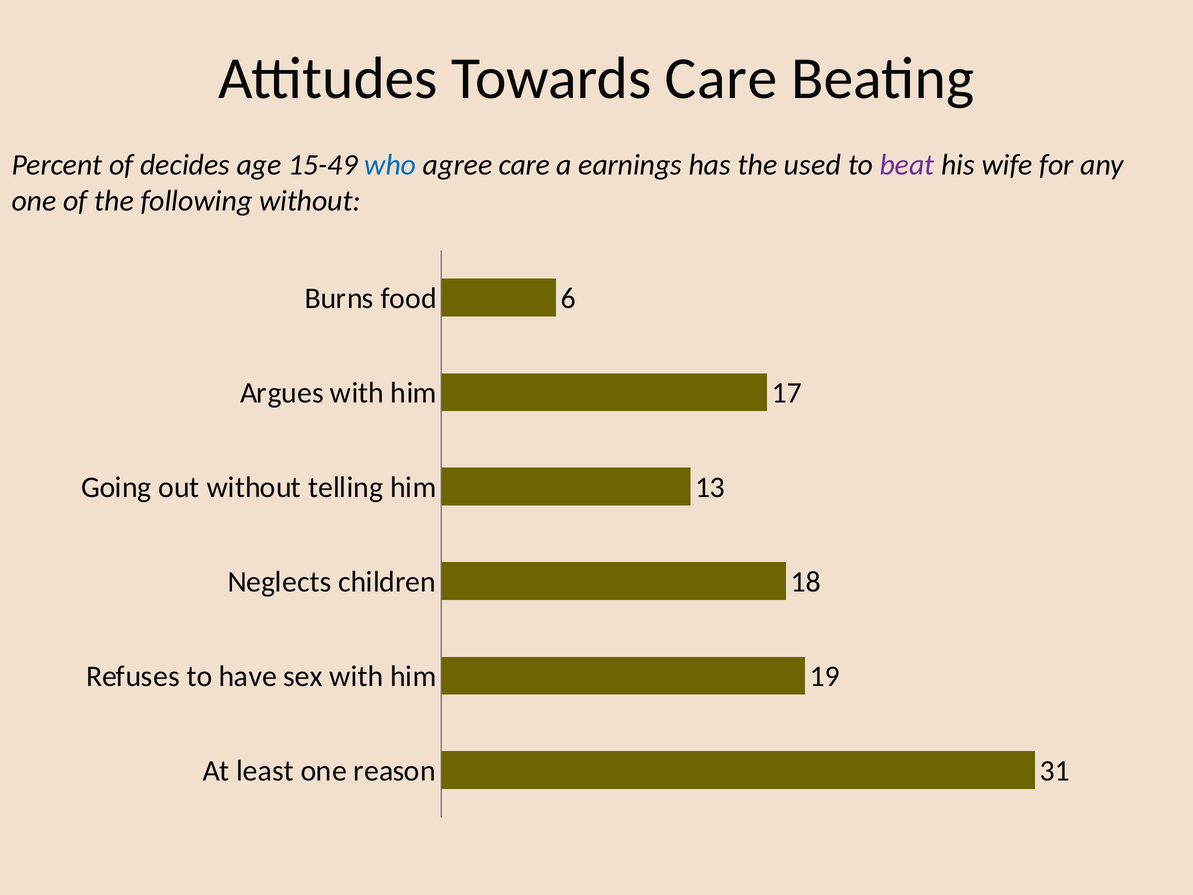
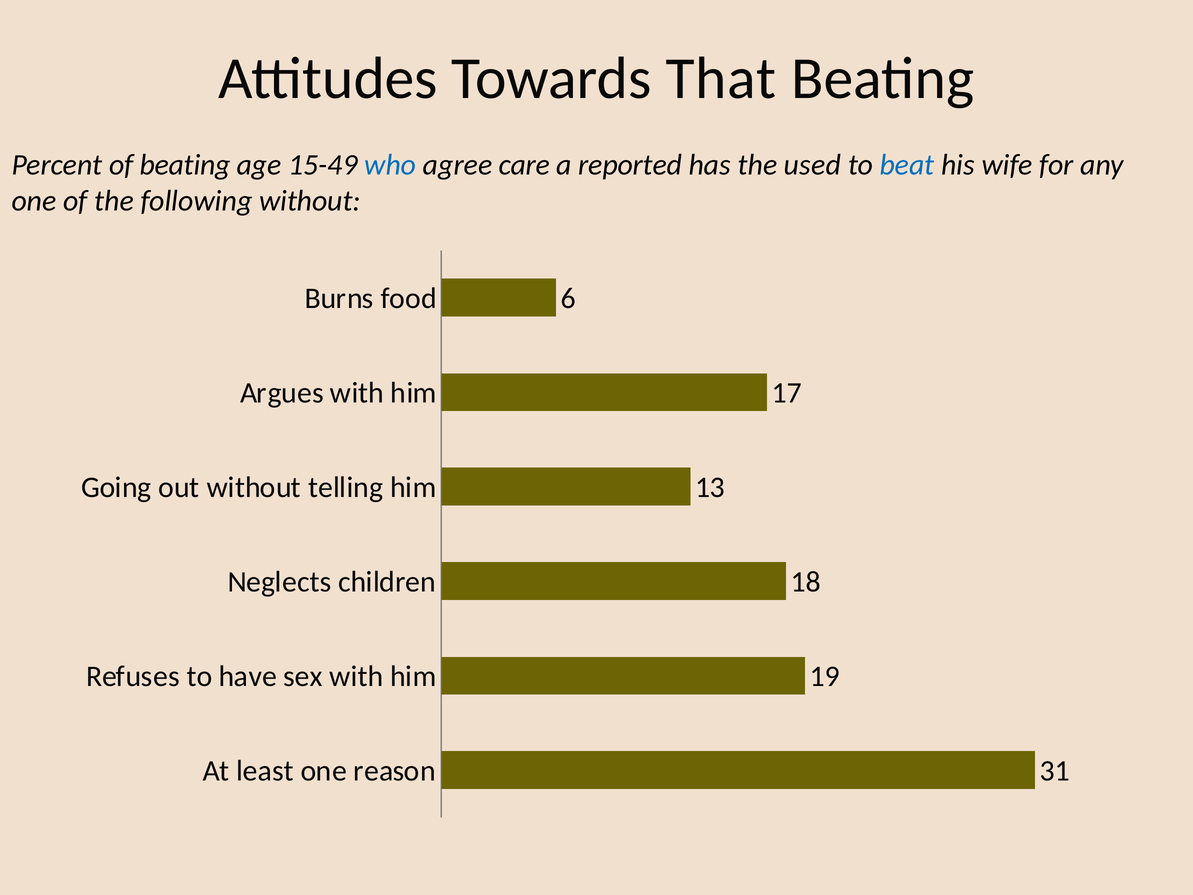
Towards Care: Care -> That
of decides: decides -> beating
earnings: earnings -> reported
beat colour: purple -> blue
